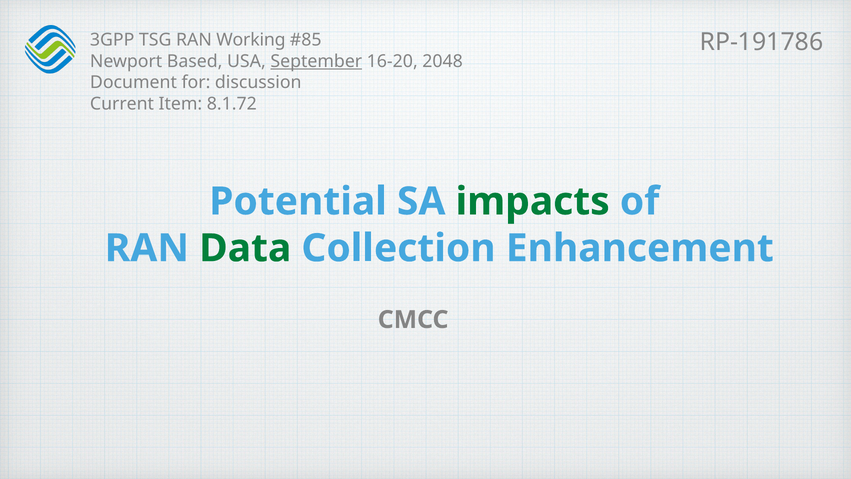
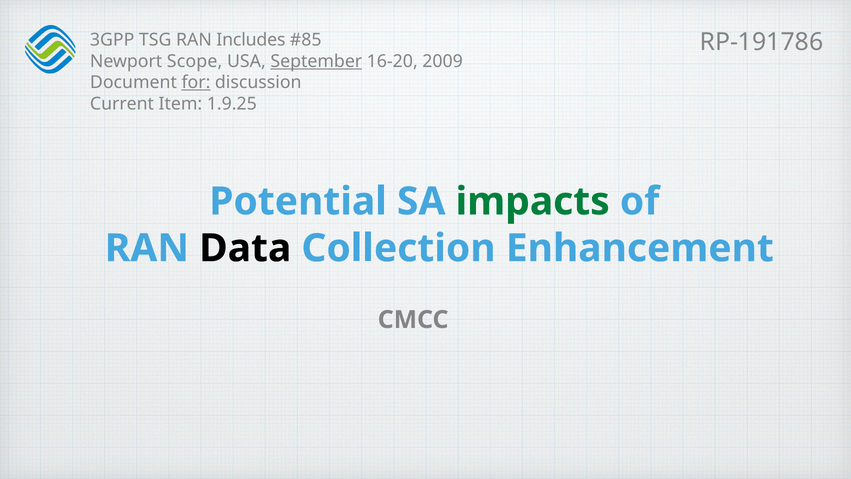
Working: Working -> Includes
Based: Based -> Scope
2048: 2048 -> 2009
for underline: none -> present
8.1.72: 8.1.72 -> 1.9.25
Data colour: green -> black
